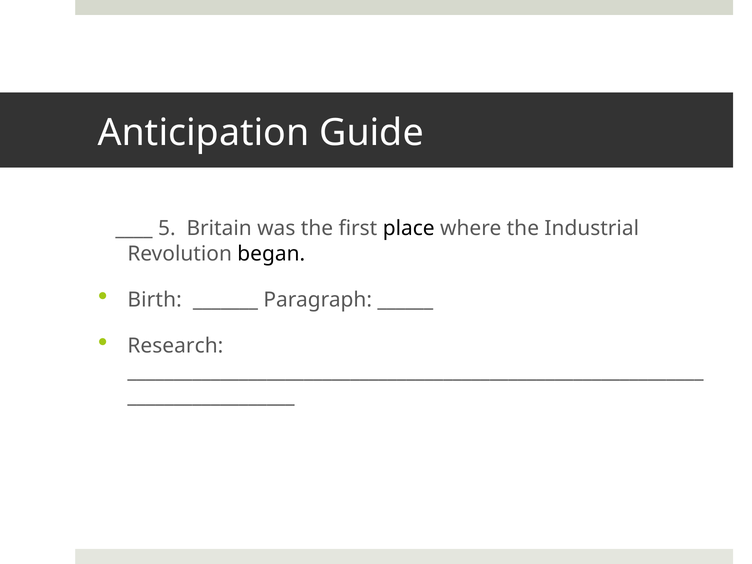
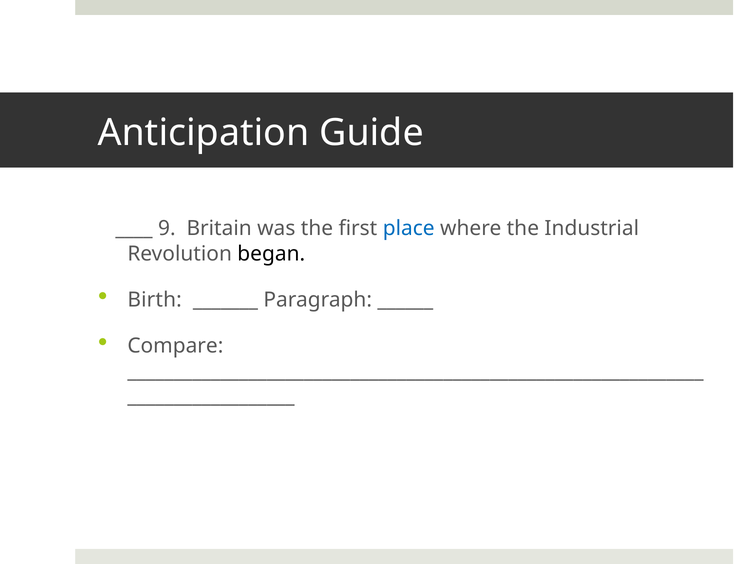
5: 5 -> 9
place colour: black -> blue
Research: Research -> Compare
